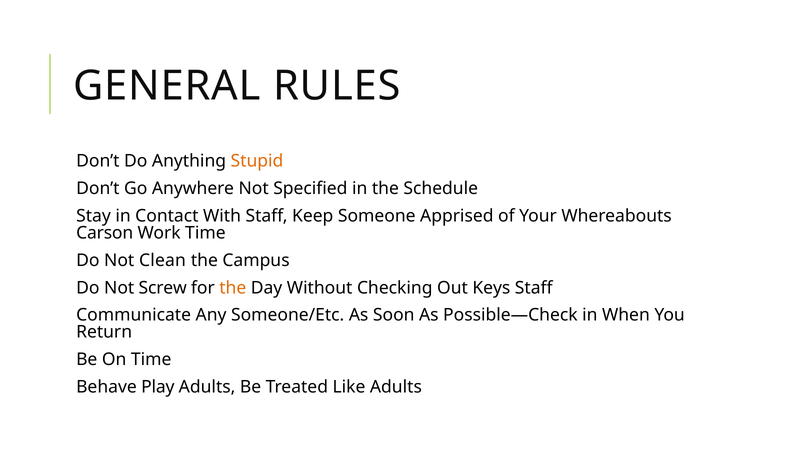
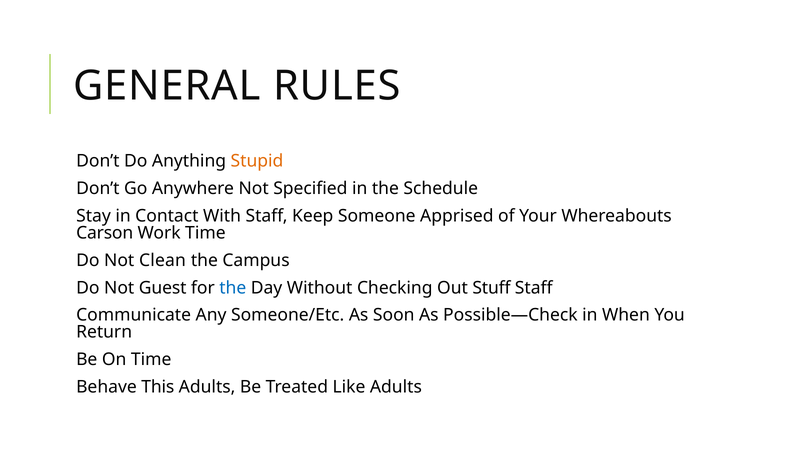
Screw: Screw -> Guest
the at (233, 288) colour: orange -> blue
Keys: Keys -> Stuff
Play: Play -> This
